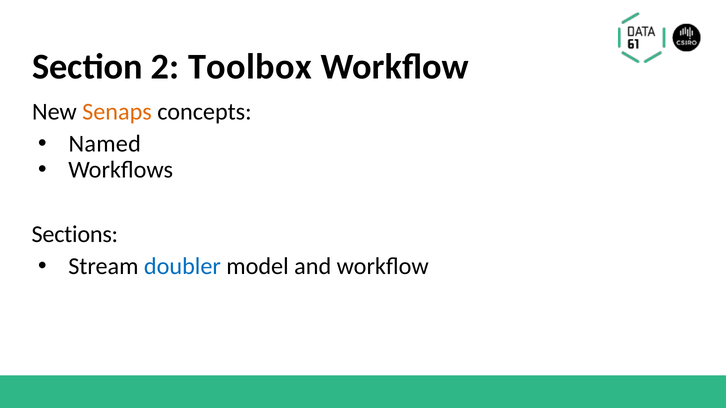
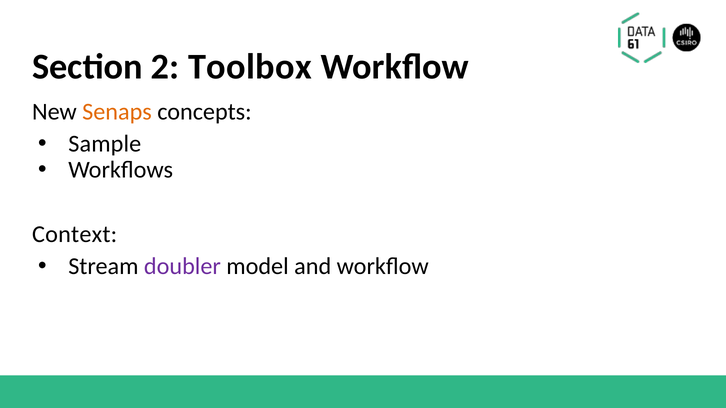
Named: Named -> Sample
Sections: Sections -> Context
doubler colour: blue -> purple
